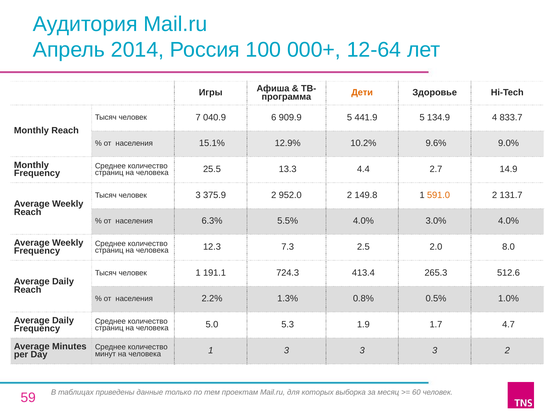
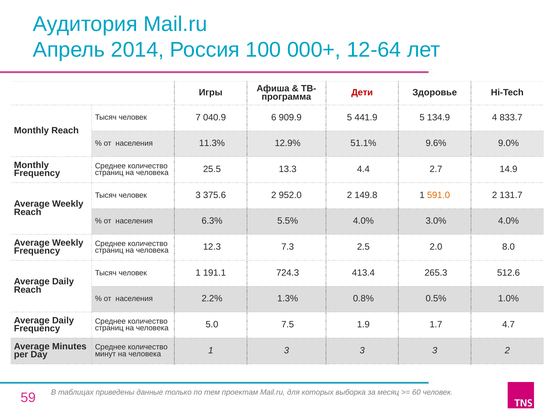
Дети colour: orange -> red
15.1%: 15.1% -> 11.3%
10.2%: 10.2% -> 51.1%
375.9: 375.9 -> 375.6
5.3: 5.3 -> 7.5
